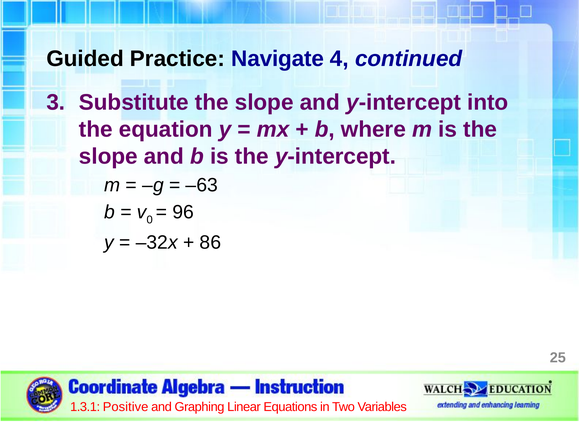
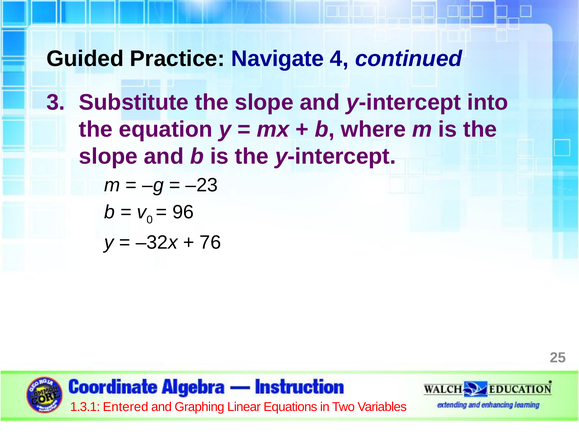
–63: –63 -> –23
86: 86 -> 76
Positive: Positive -> Entered
